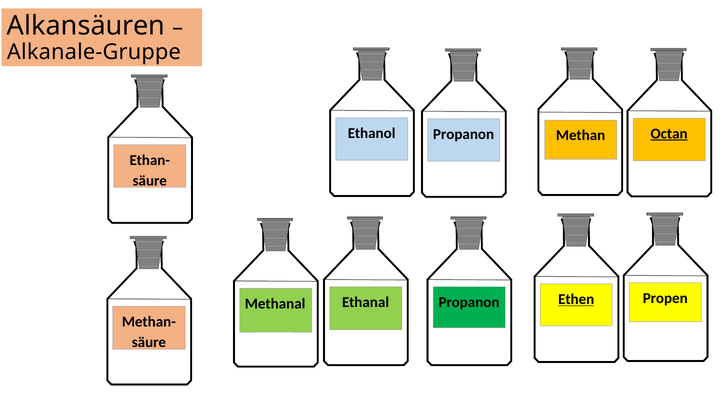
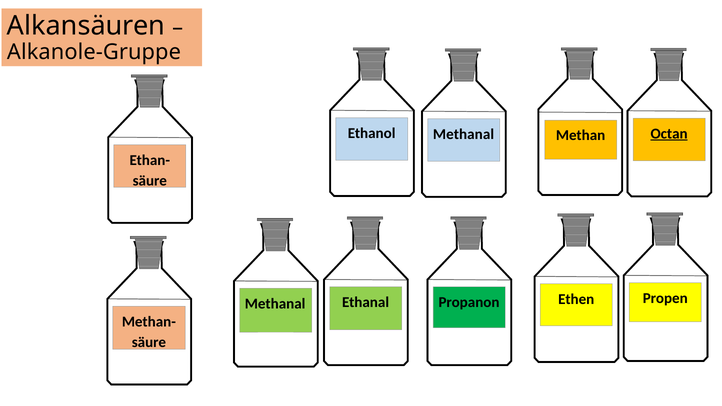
Alkanale-Gruppe: Alkanale-Gruppe -> Alkanole-Gruppe
Propanon at (464, 134): Propanon -> Methanal
Ethen underline: present -> none
